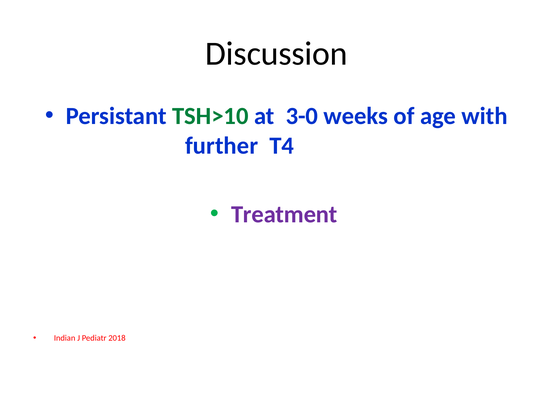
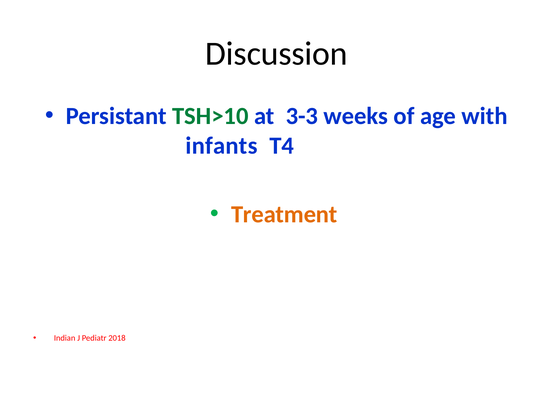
3-0: 3-0 -> 3-3
further: further -> infants
Treatment colour: purple -> orange
